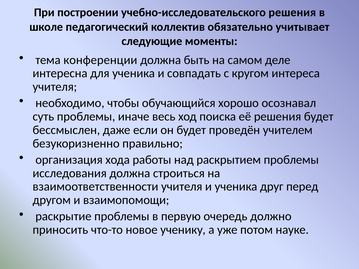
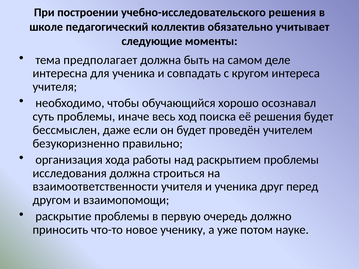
конференции: конференции -> предполагает
